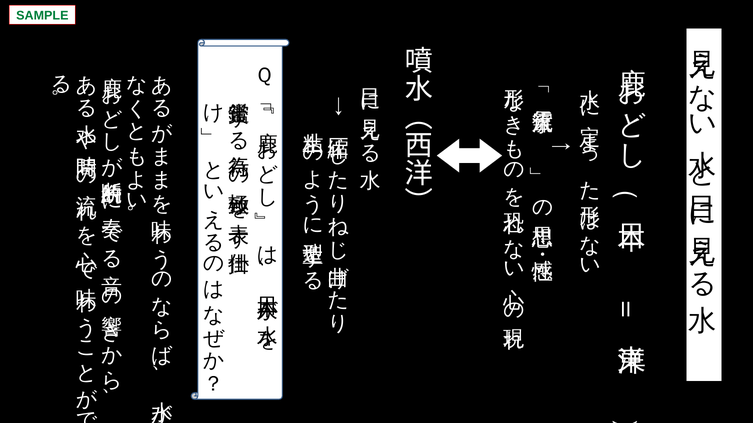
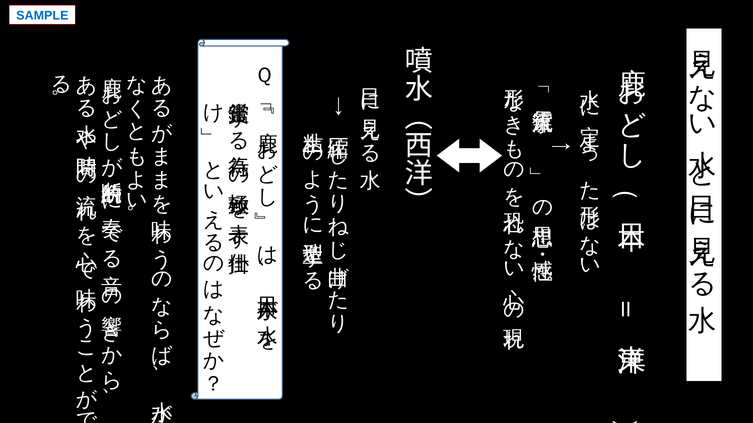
SAMPLE colour: green -> blue
